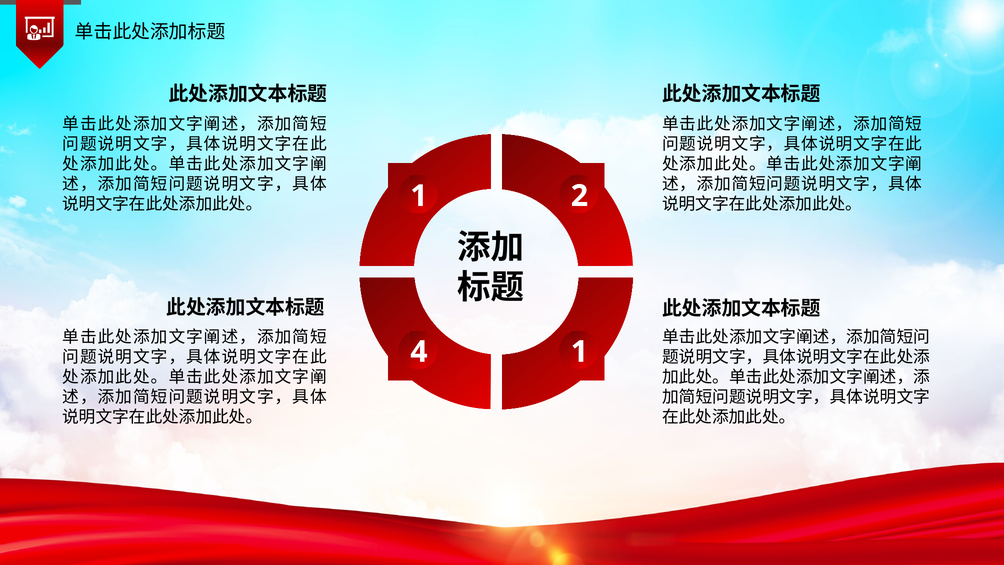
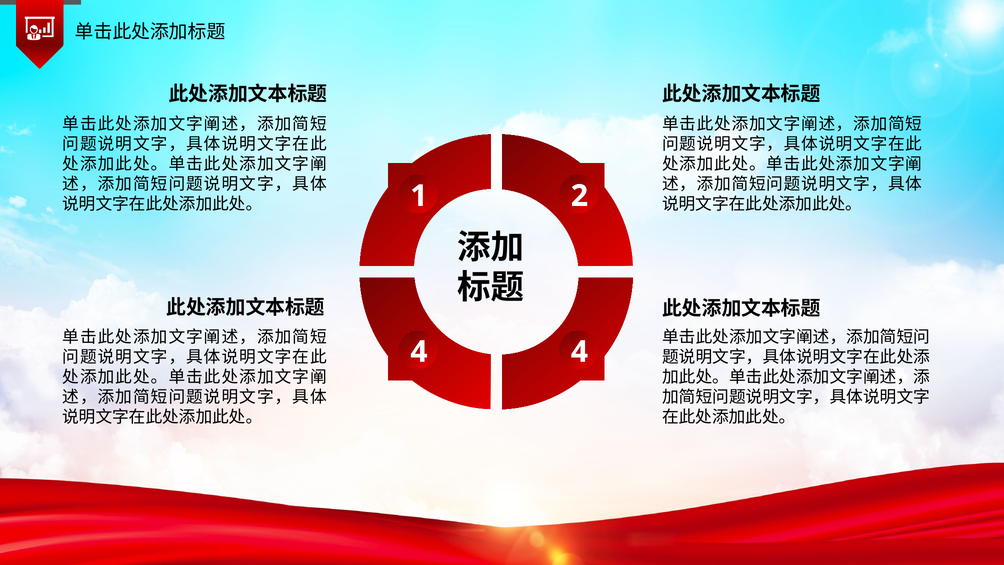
4 1: 1 -> 4
